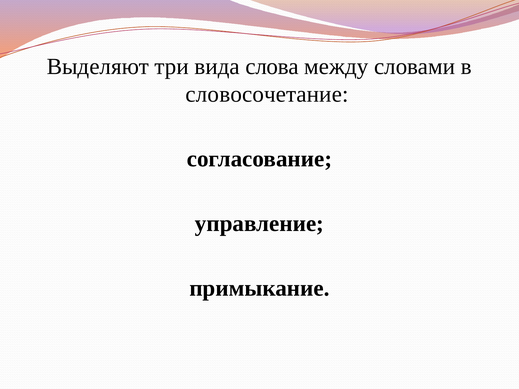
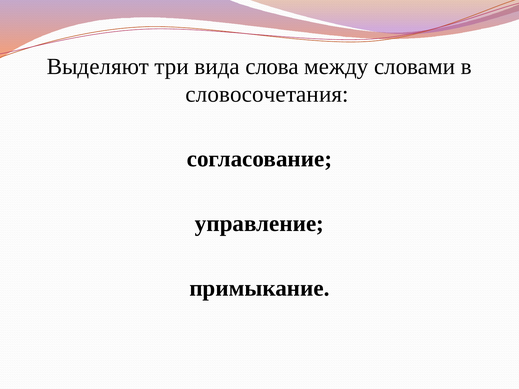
словосочетание: словосочетание -> словосочетания
